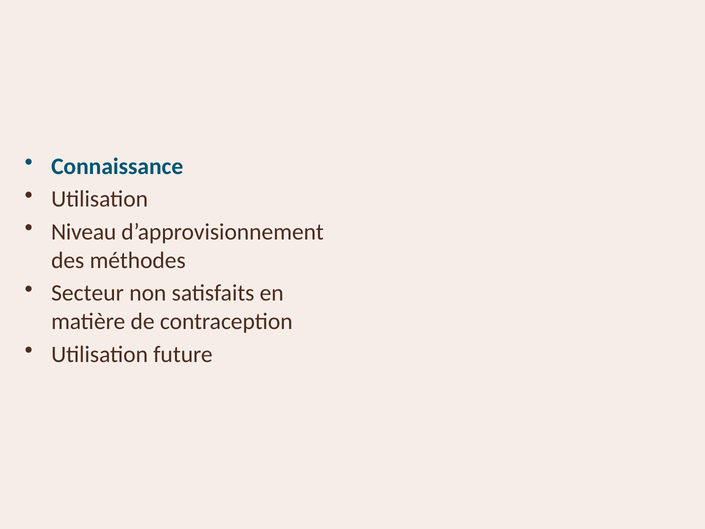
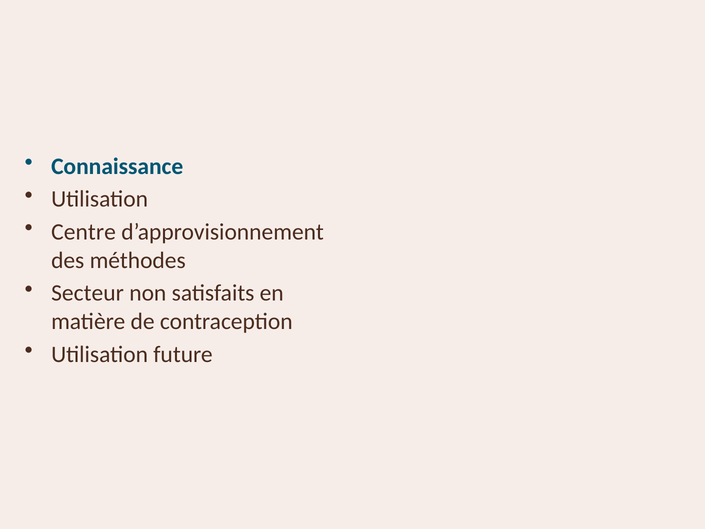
Niveau: Niveau -> Centre
